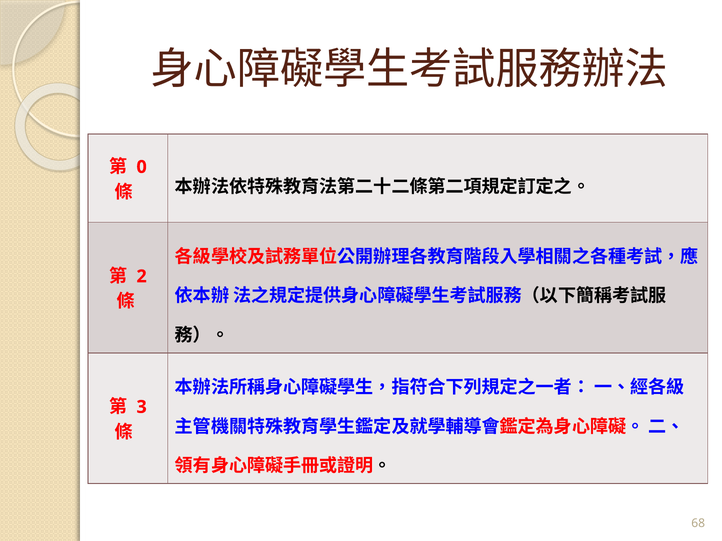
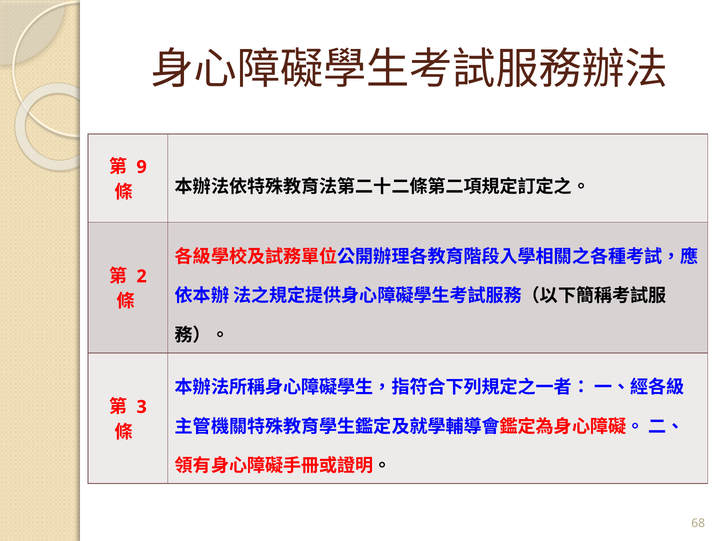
0: 0 -> 9
